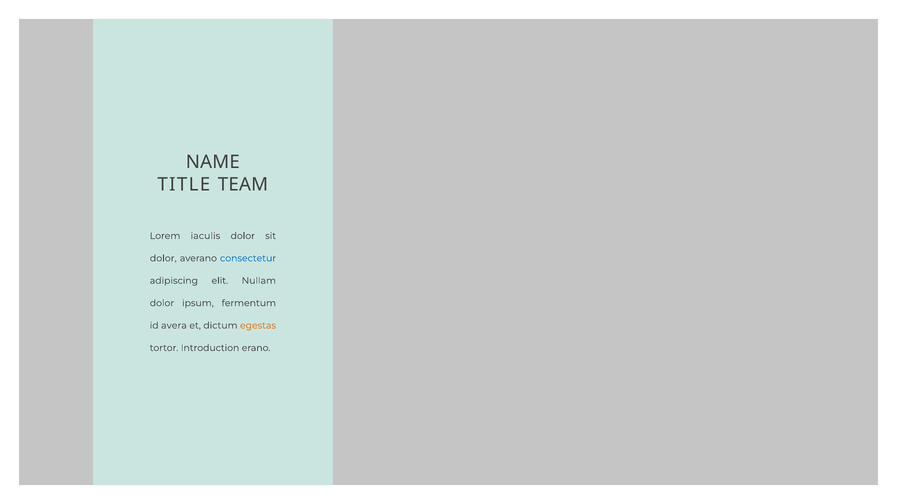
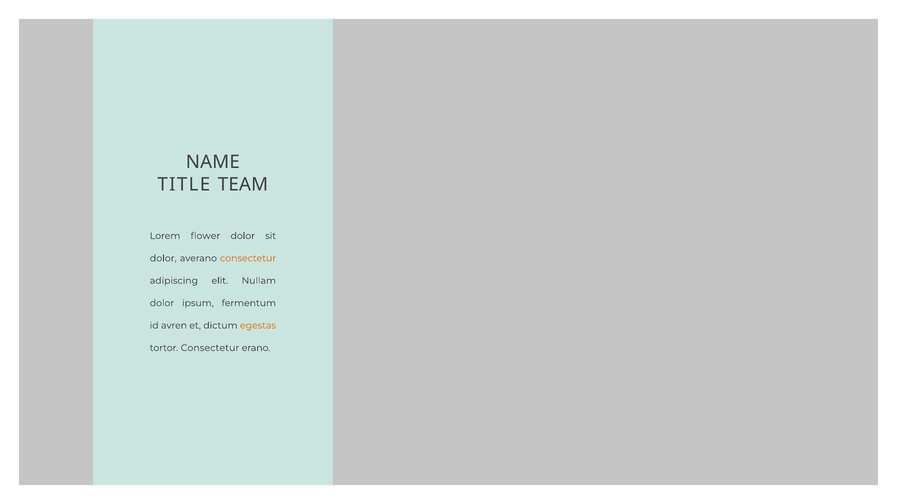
iaculis: iaculis -> flower
consectetur at (248, 259) colour: blue -> orange
avera: avera -> avren
tortor Introduction: Introduction -> Consectetur
